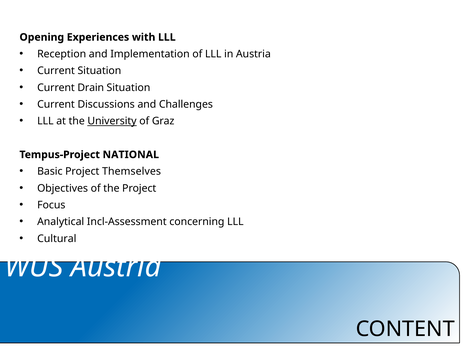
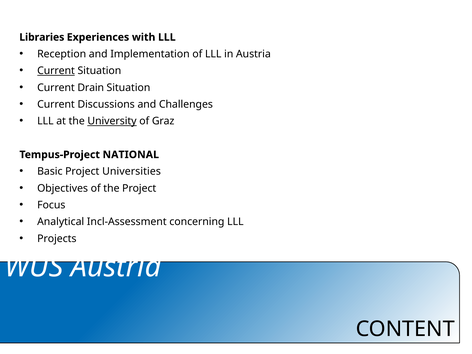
Opening: Opening -> Libraries
Current at (56, 71) underline: none -> present
Themselves: Themselves -> Universities
Cultural: Cultural -> Projects
